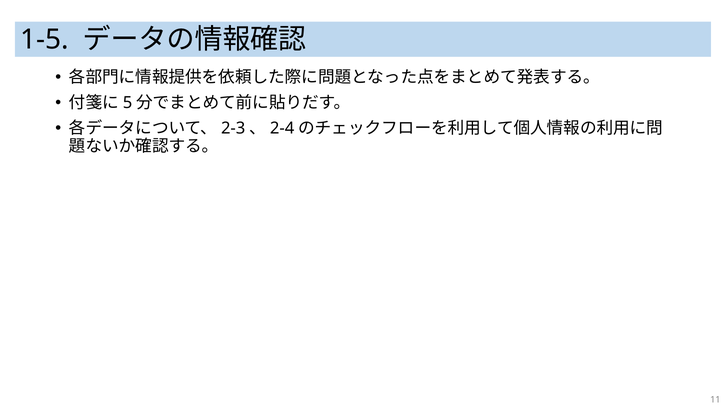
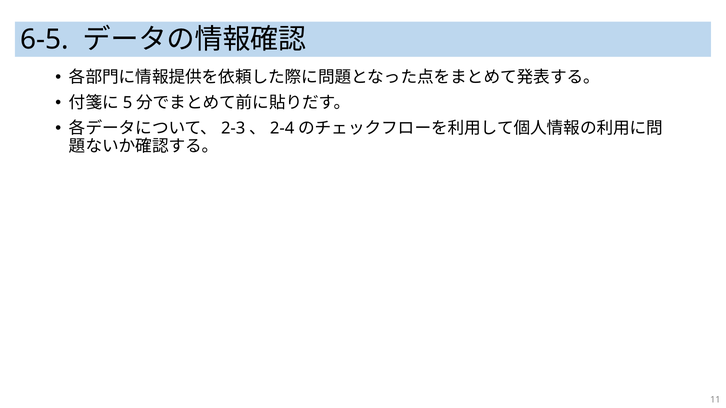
1-5: 1-5 -> 6-5
